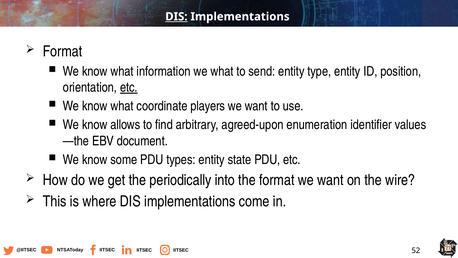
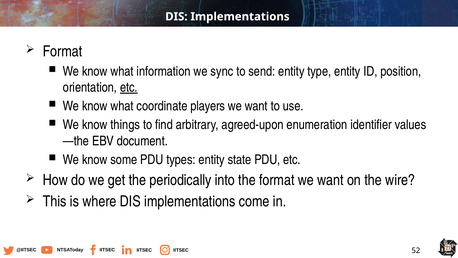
DIS at (176, 17) underline: present -> none
we what: what -> sync
allows: allows -> things
